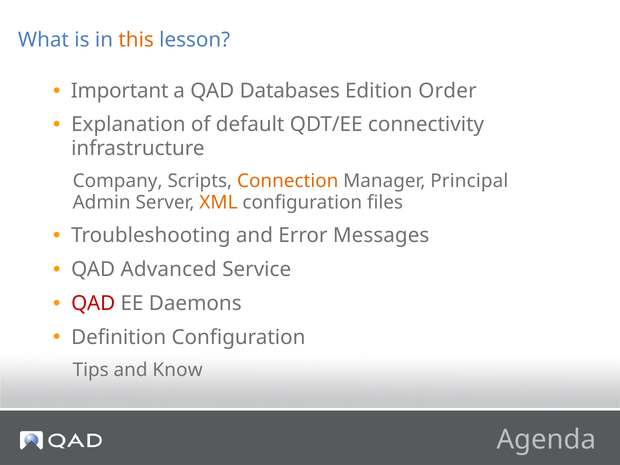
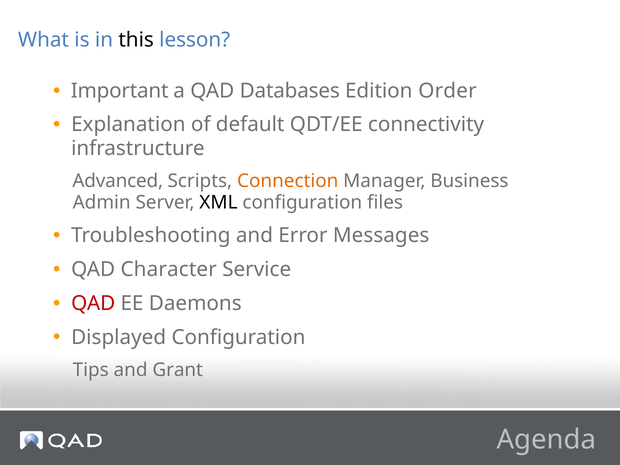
this colour: orange -> black
Company: Company -> Advanced
Principal: Principal -> Business
XML colour: orange -> black
Advanced: Advanced -> Character
Definition: Definition -> Displayed
Know: Know -> Grant
